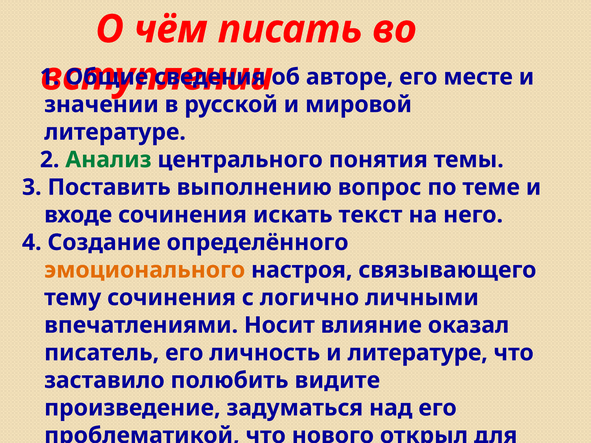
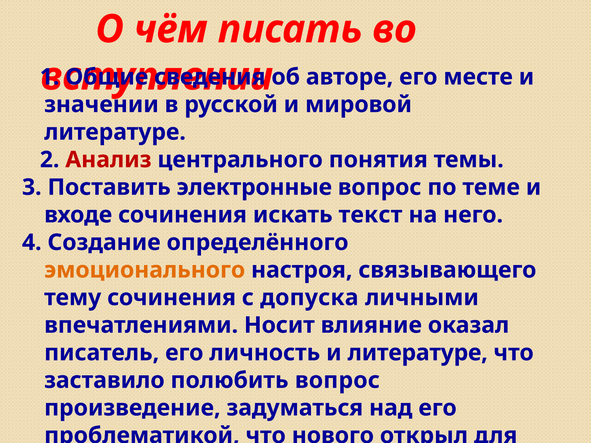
Анализ colour: green -> red
выполнению: выполнению -> электронные
логично: логично -> допуска
полюбить видите: видите -> вопрос
